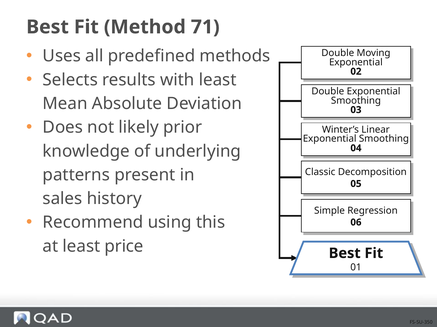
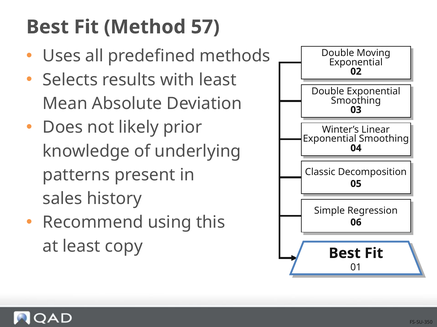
71: 71 -> 57
price: price -> copy
